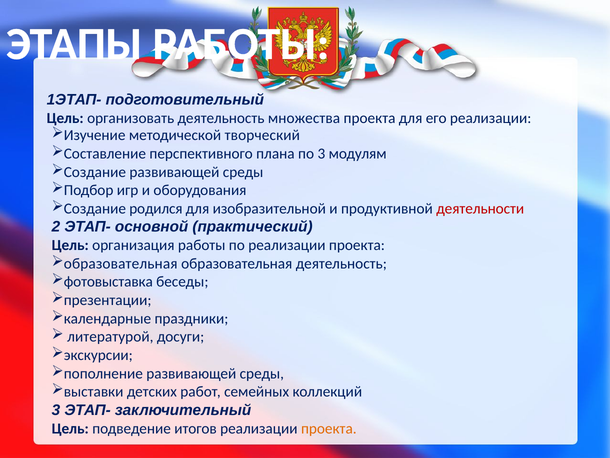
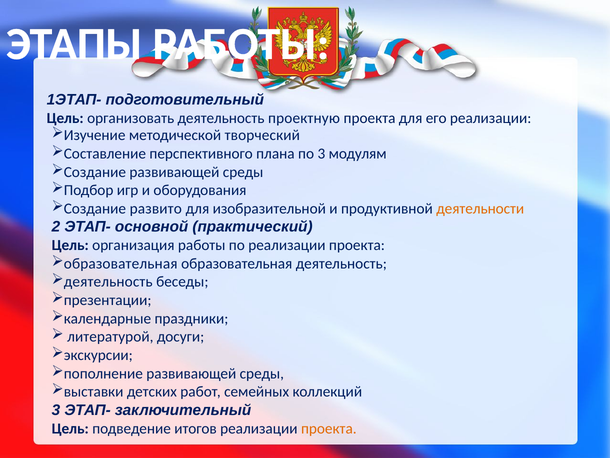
множества: множества -> проектную
родился: родился -> развито
деятельности colour: red -> orange
фотовыставка at (108, 282): фотовыставка -> деятельность
